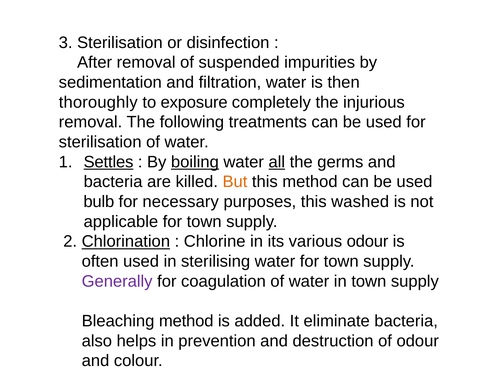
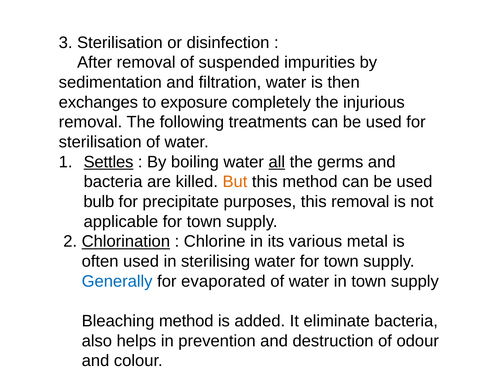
thoroughly: thoroughly -> exchanges
boiling underline: present -> none
necessary: necessary -> precipitate
this washed: washed -> removal
various odour: odour -> metal
Generally colour: purple -> blue
coagulation: coagulation -> evaporated
